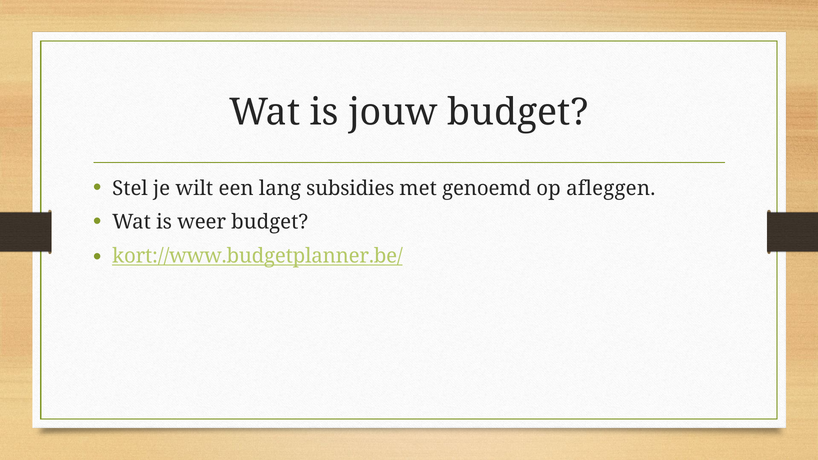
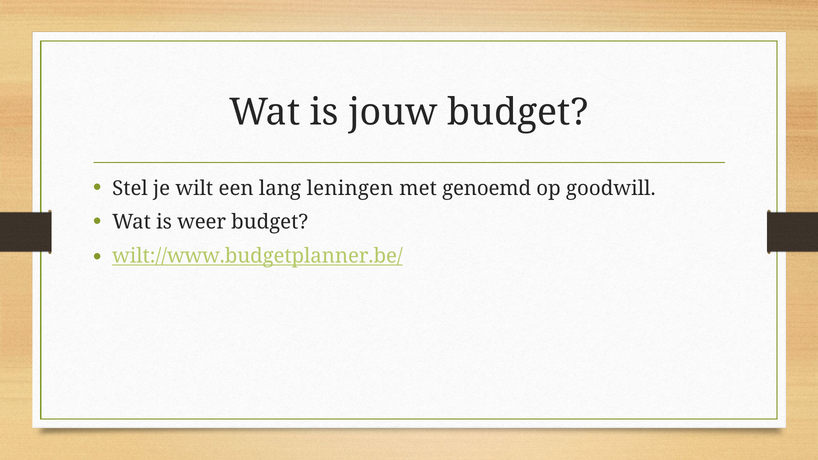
subsidies: subsidies -> leningen
afleggen: afleggen -> goodwill
kort://www.budgetplanner.be/: kort://www.budgetplanner.be/ -> wilt://www.budgetplanner.be/
